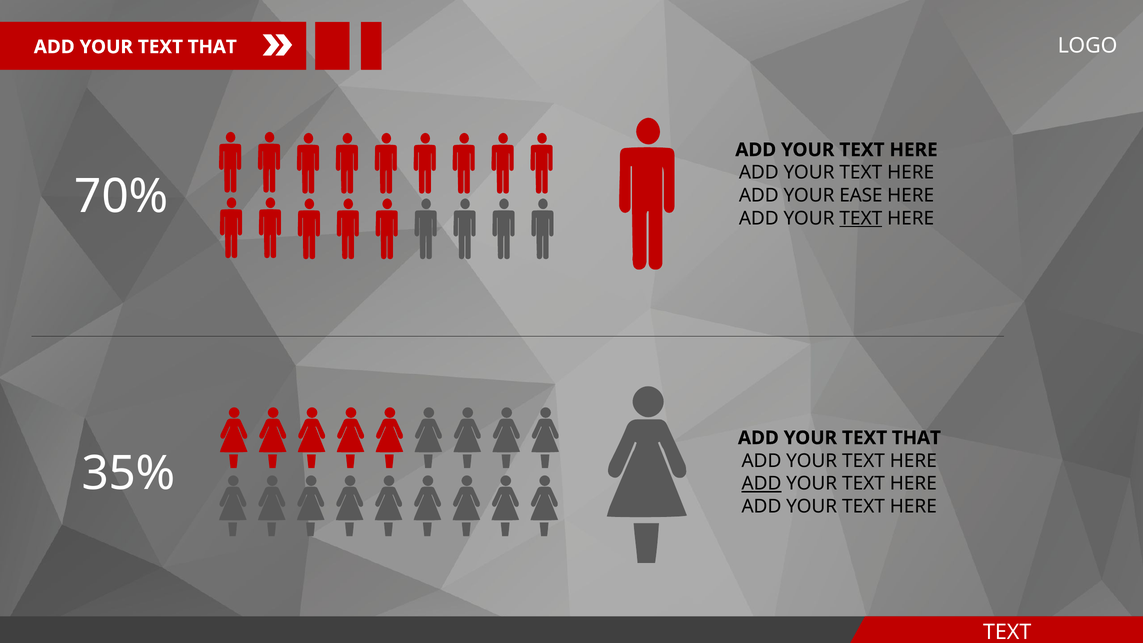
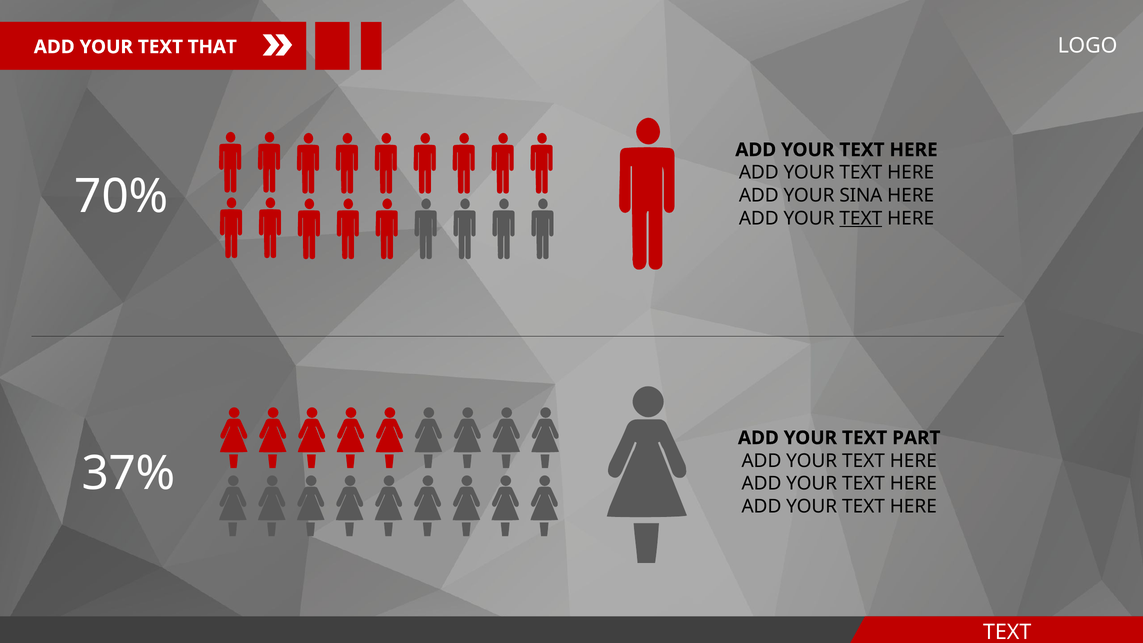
EASE: EASE -> SINA
THAT at (916, 438): THAT -> PART
35%: 35% -> 37%
ADD at (762, 484) underline: present -> none
